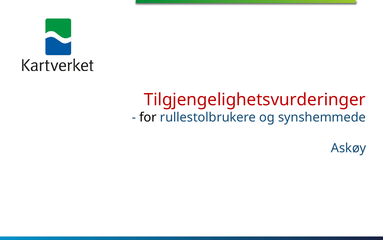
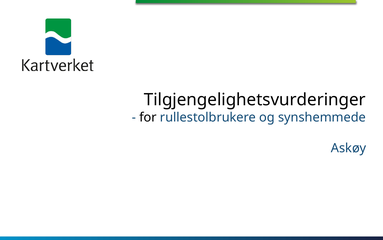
Tilgjengelighetsvurderinger colour: red -> black
